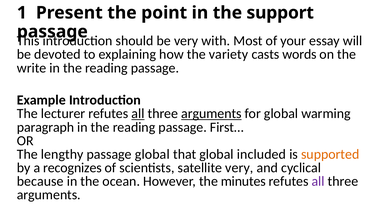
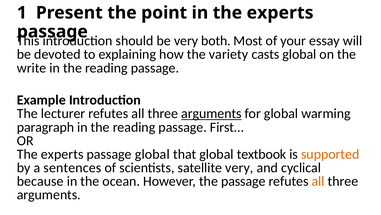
in the support: support -> experts
with: with -> both
casts words: words -> global
all at (138, 113) underline: present -> none
lengthy at (62, 154): lengthy -> experts
included: included -> textbook
recognizes: recognizes -> sentences
the minutes: minutes -> passage
all at (318, 181) colour: purple -> orange
